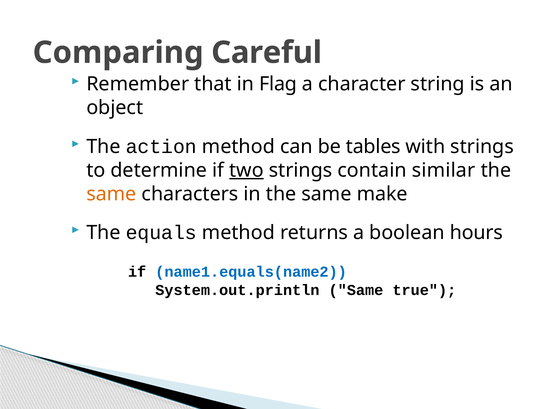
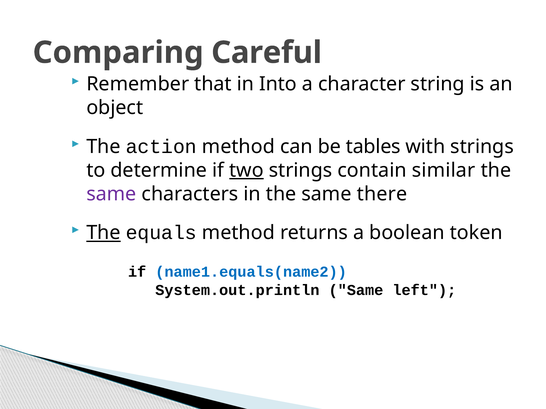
Flag: Flag -> Into
same at (111, 194) colour: orange -> purple
make: make -> there
The at (103, 233) underline: none -> present
hours: hours -> token
true: true -> left
